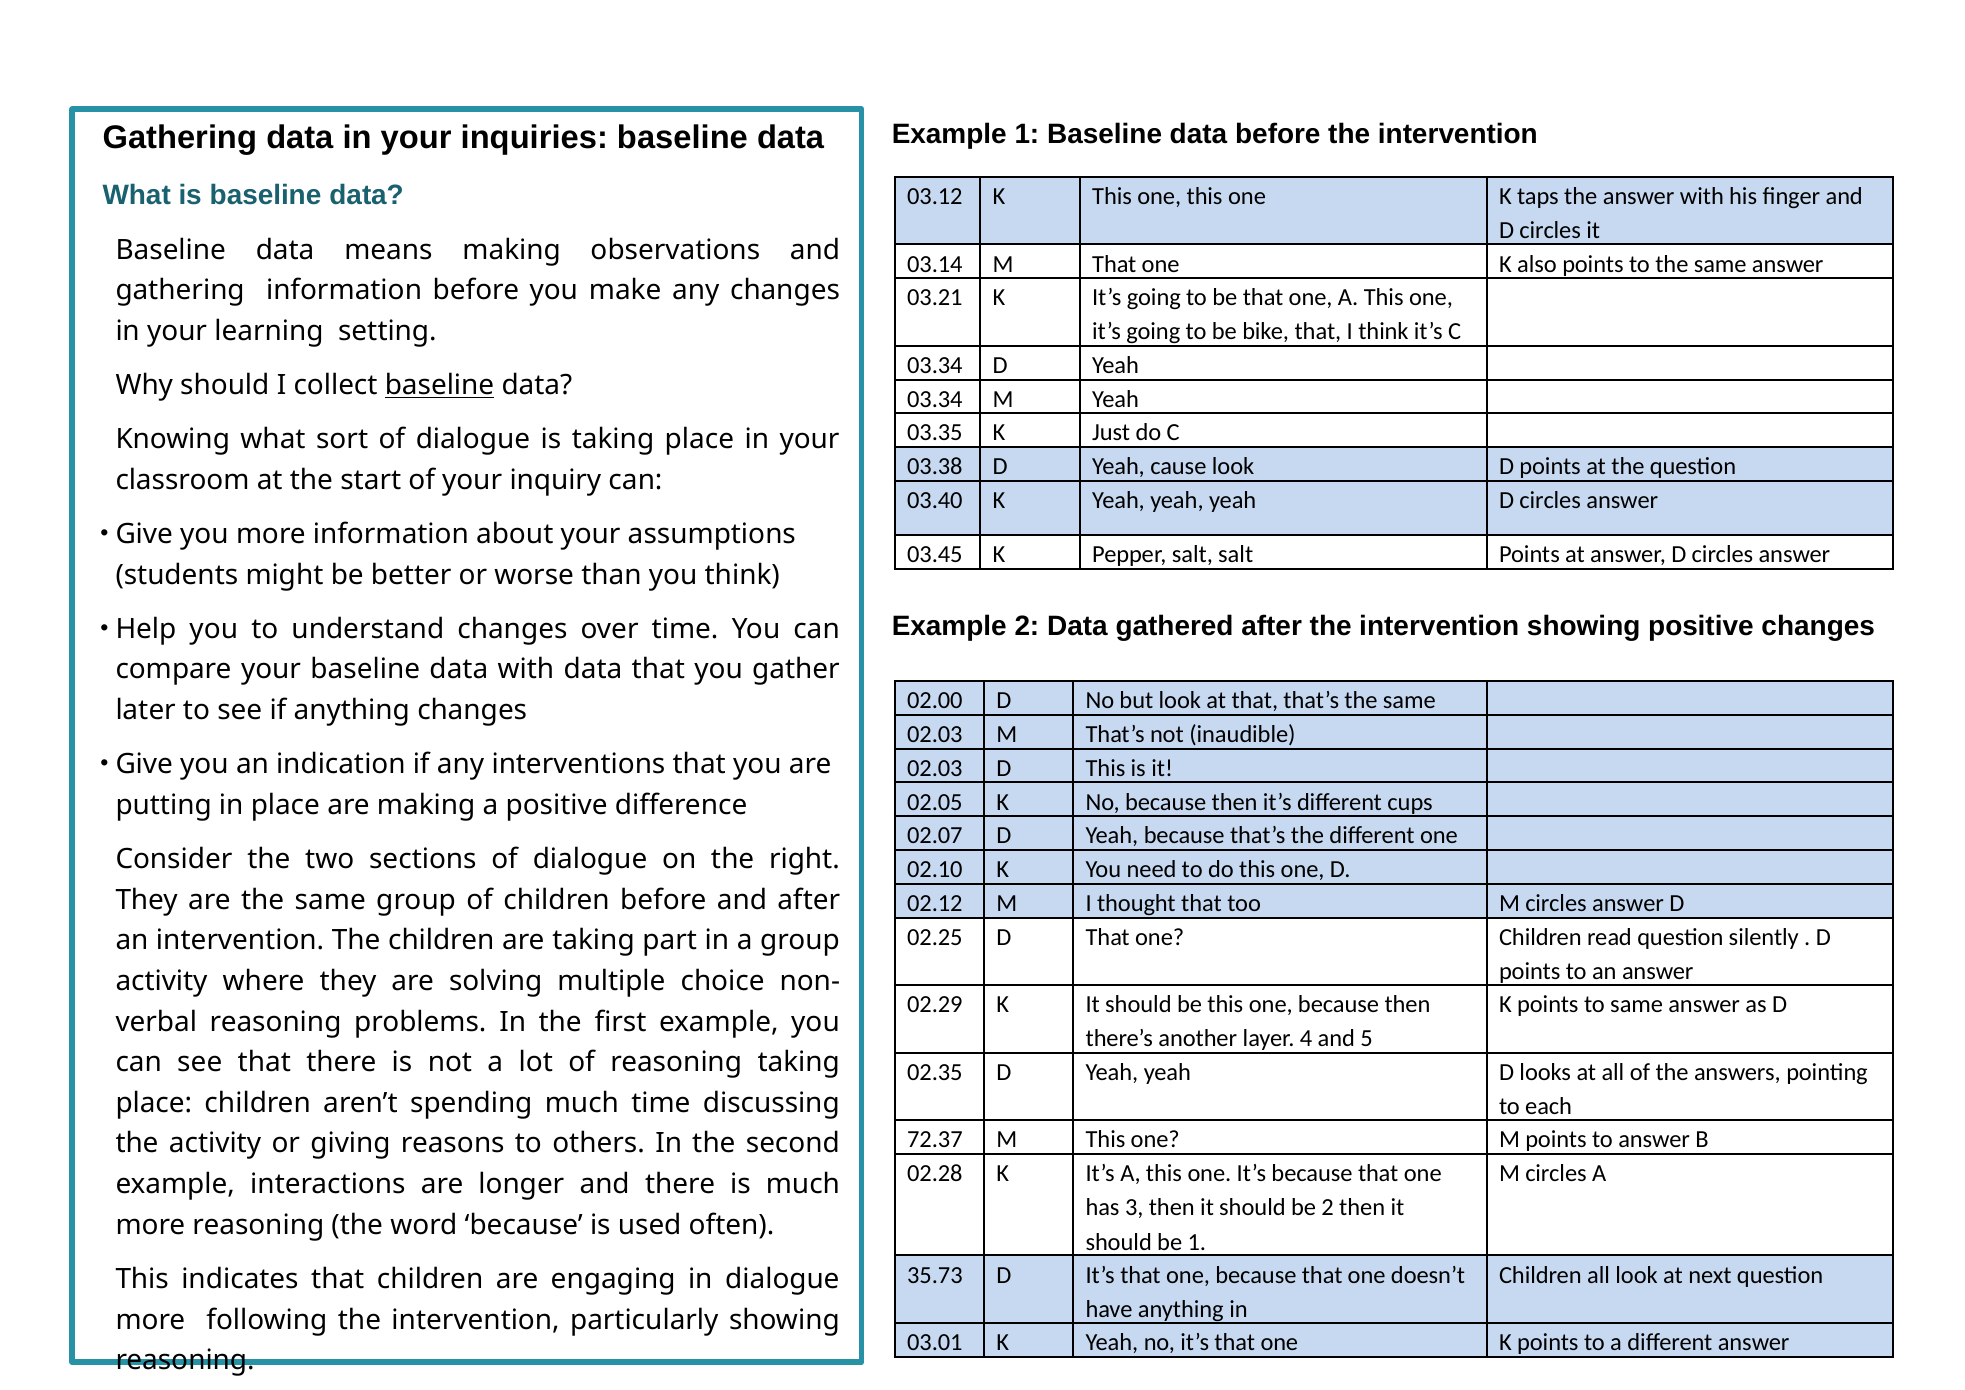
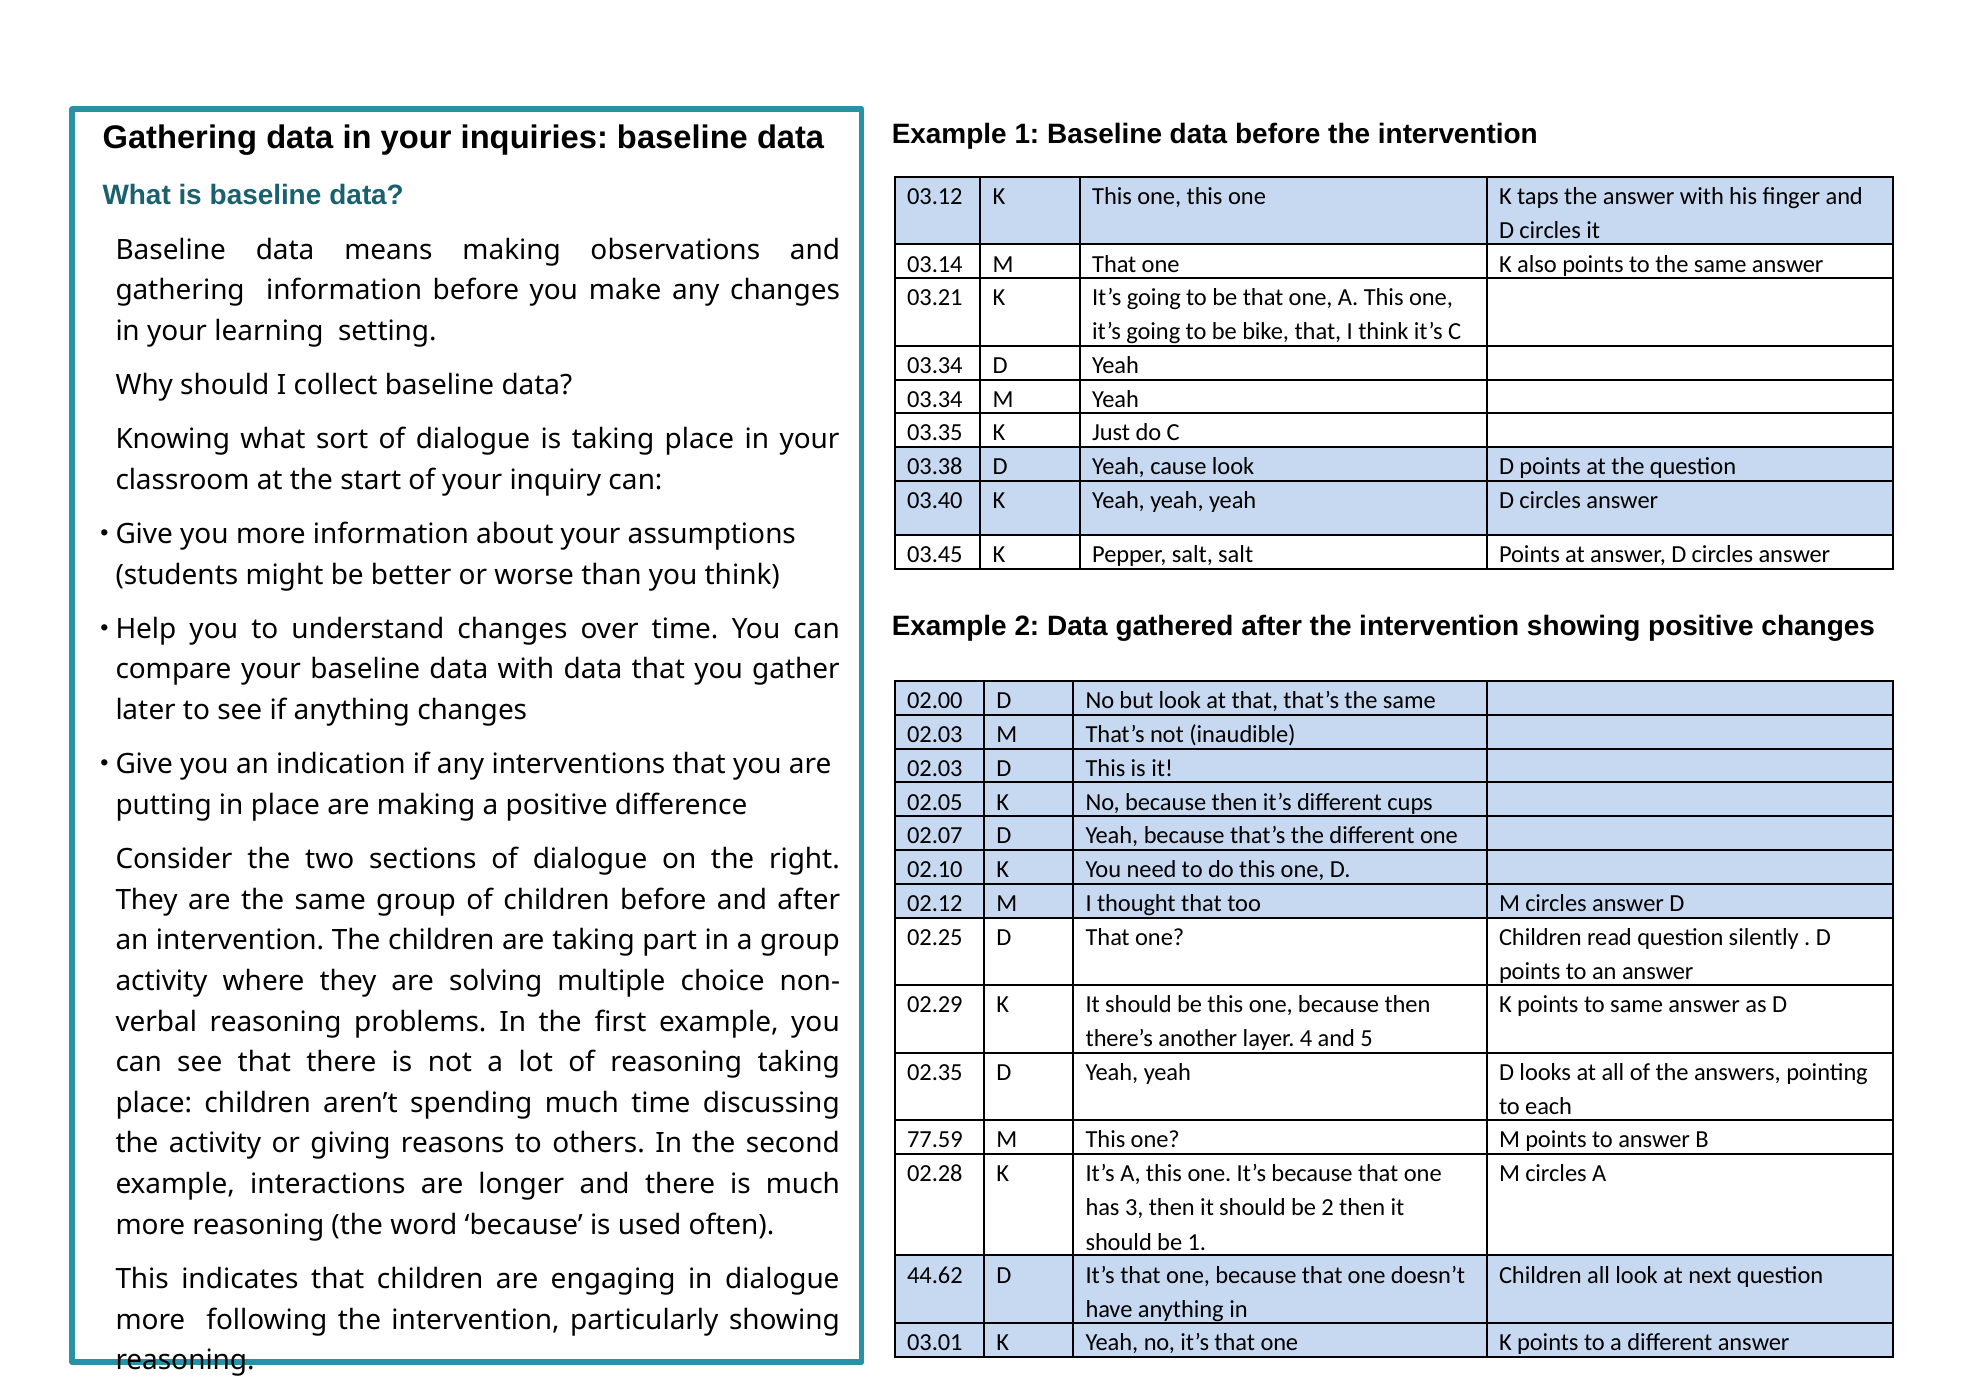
baseline at (439, 385) underline: present -> none
72.37: 72.37 -> 77.59
35.73: 35.73 -> 44.62
